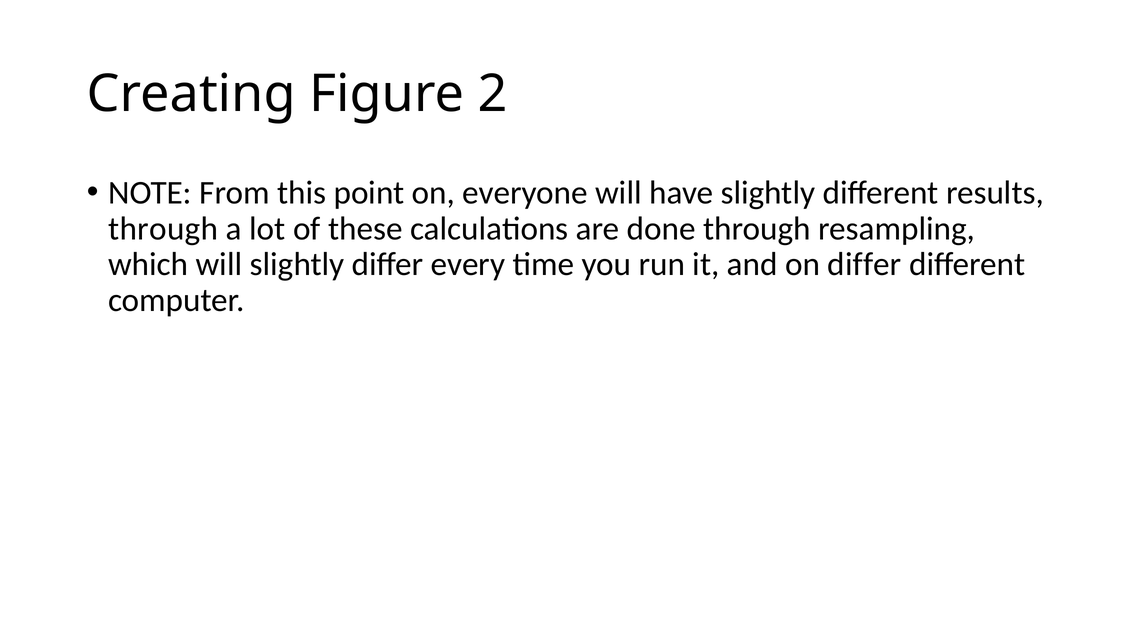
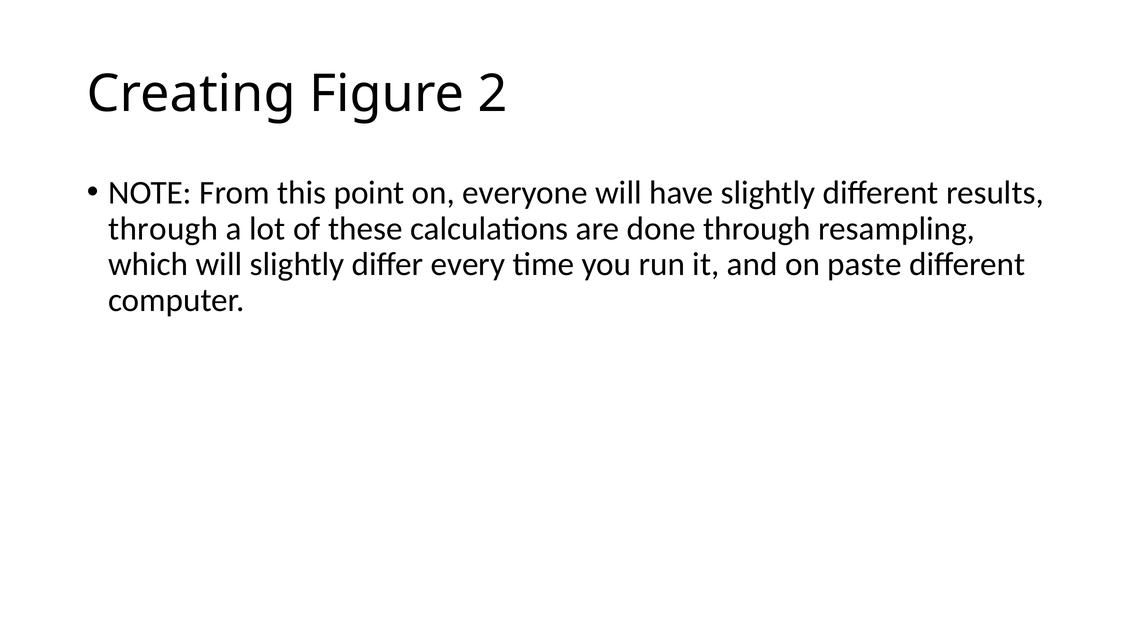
on differ: differ -> paste
